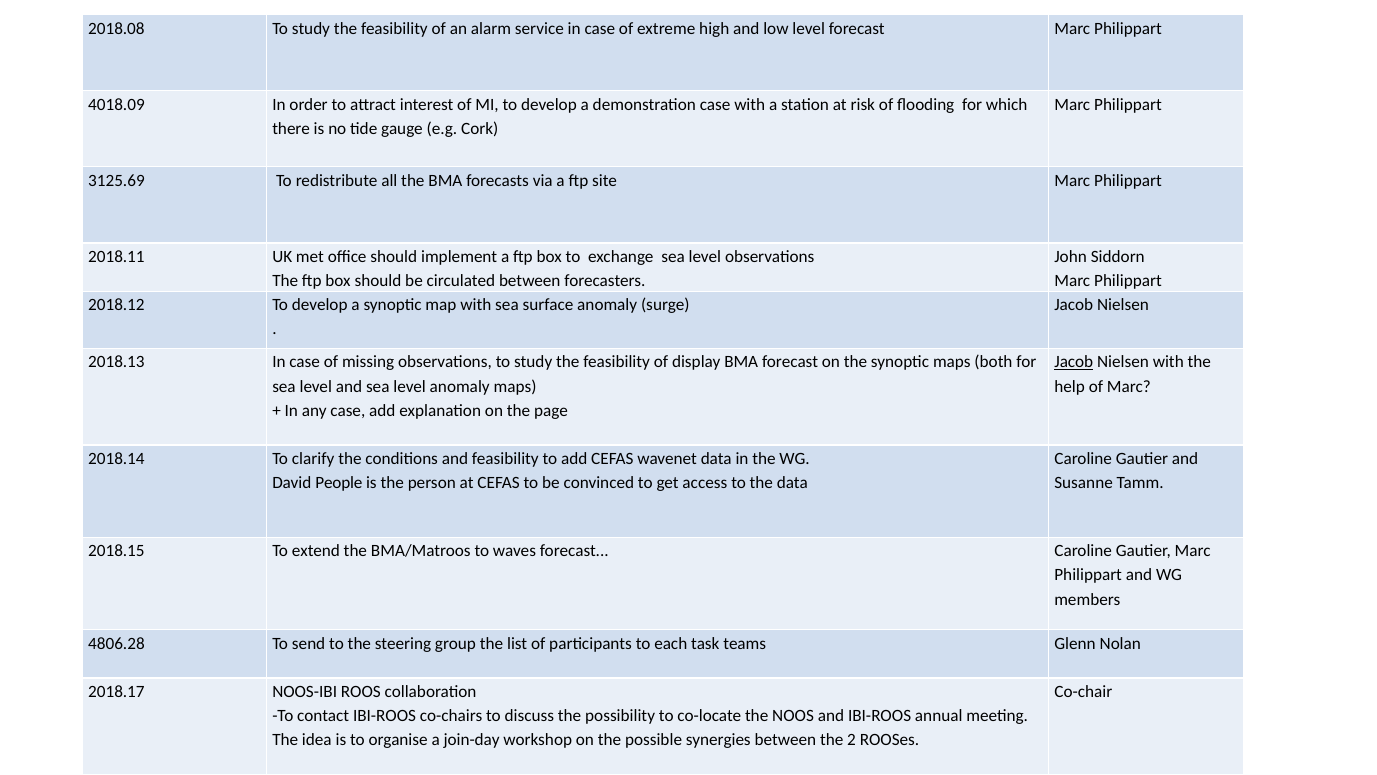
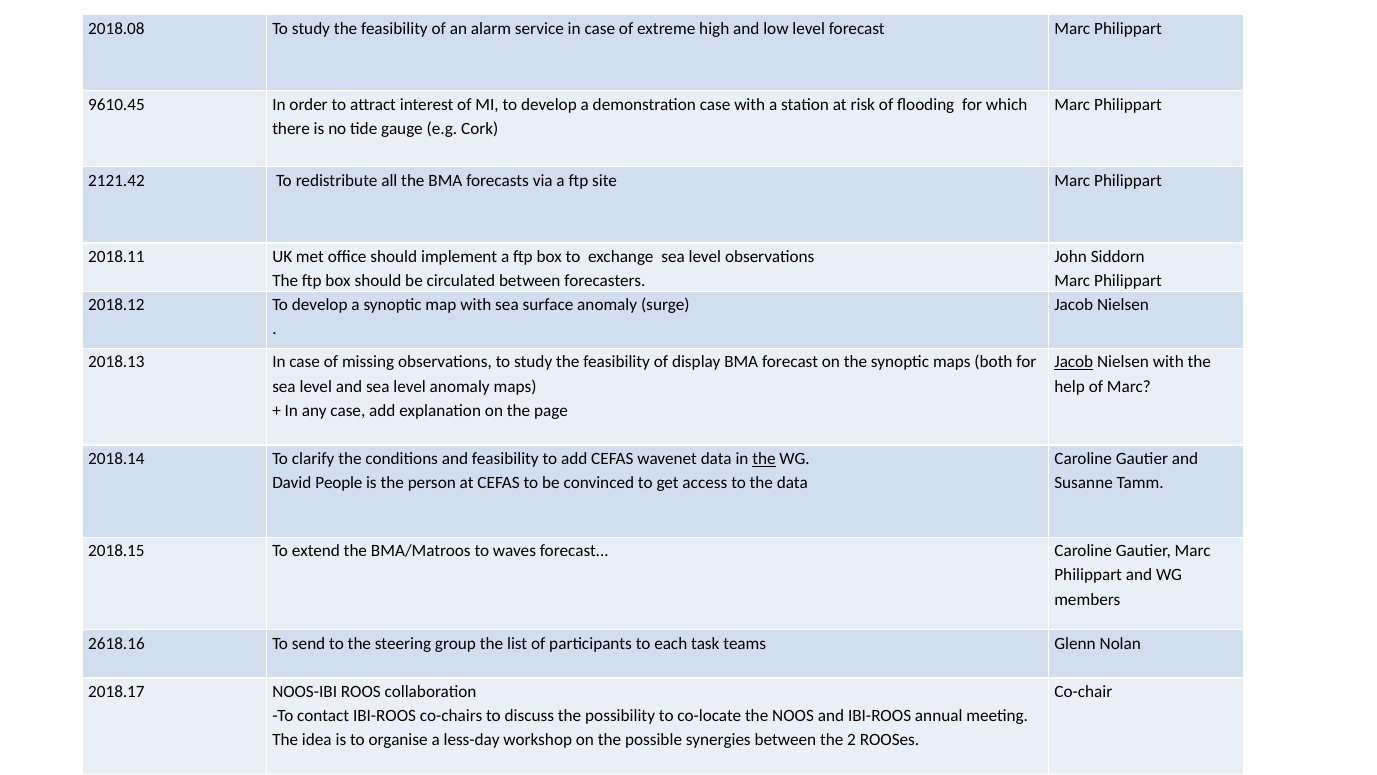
4018.09: 4018.09 -> 9610.45
3125.69: 3125.69 -> 2121.42
the at (764, 459) underline: none -> present
4806.28: 4806.28 -> 2618.16
join-day: join-day -> less-day
